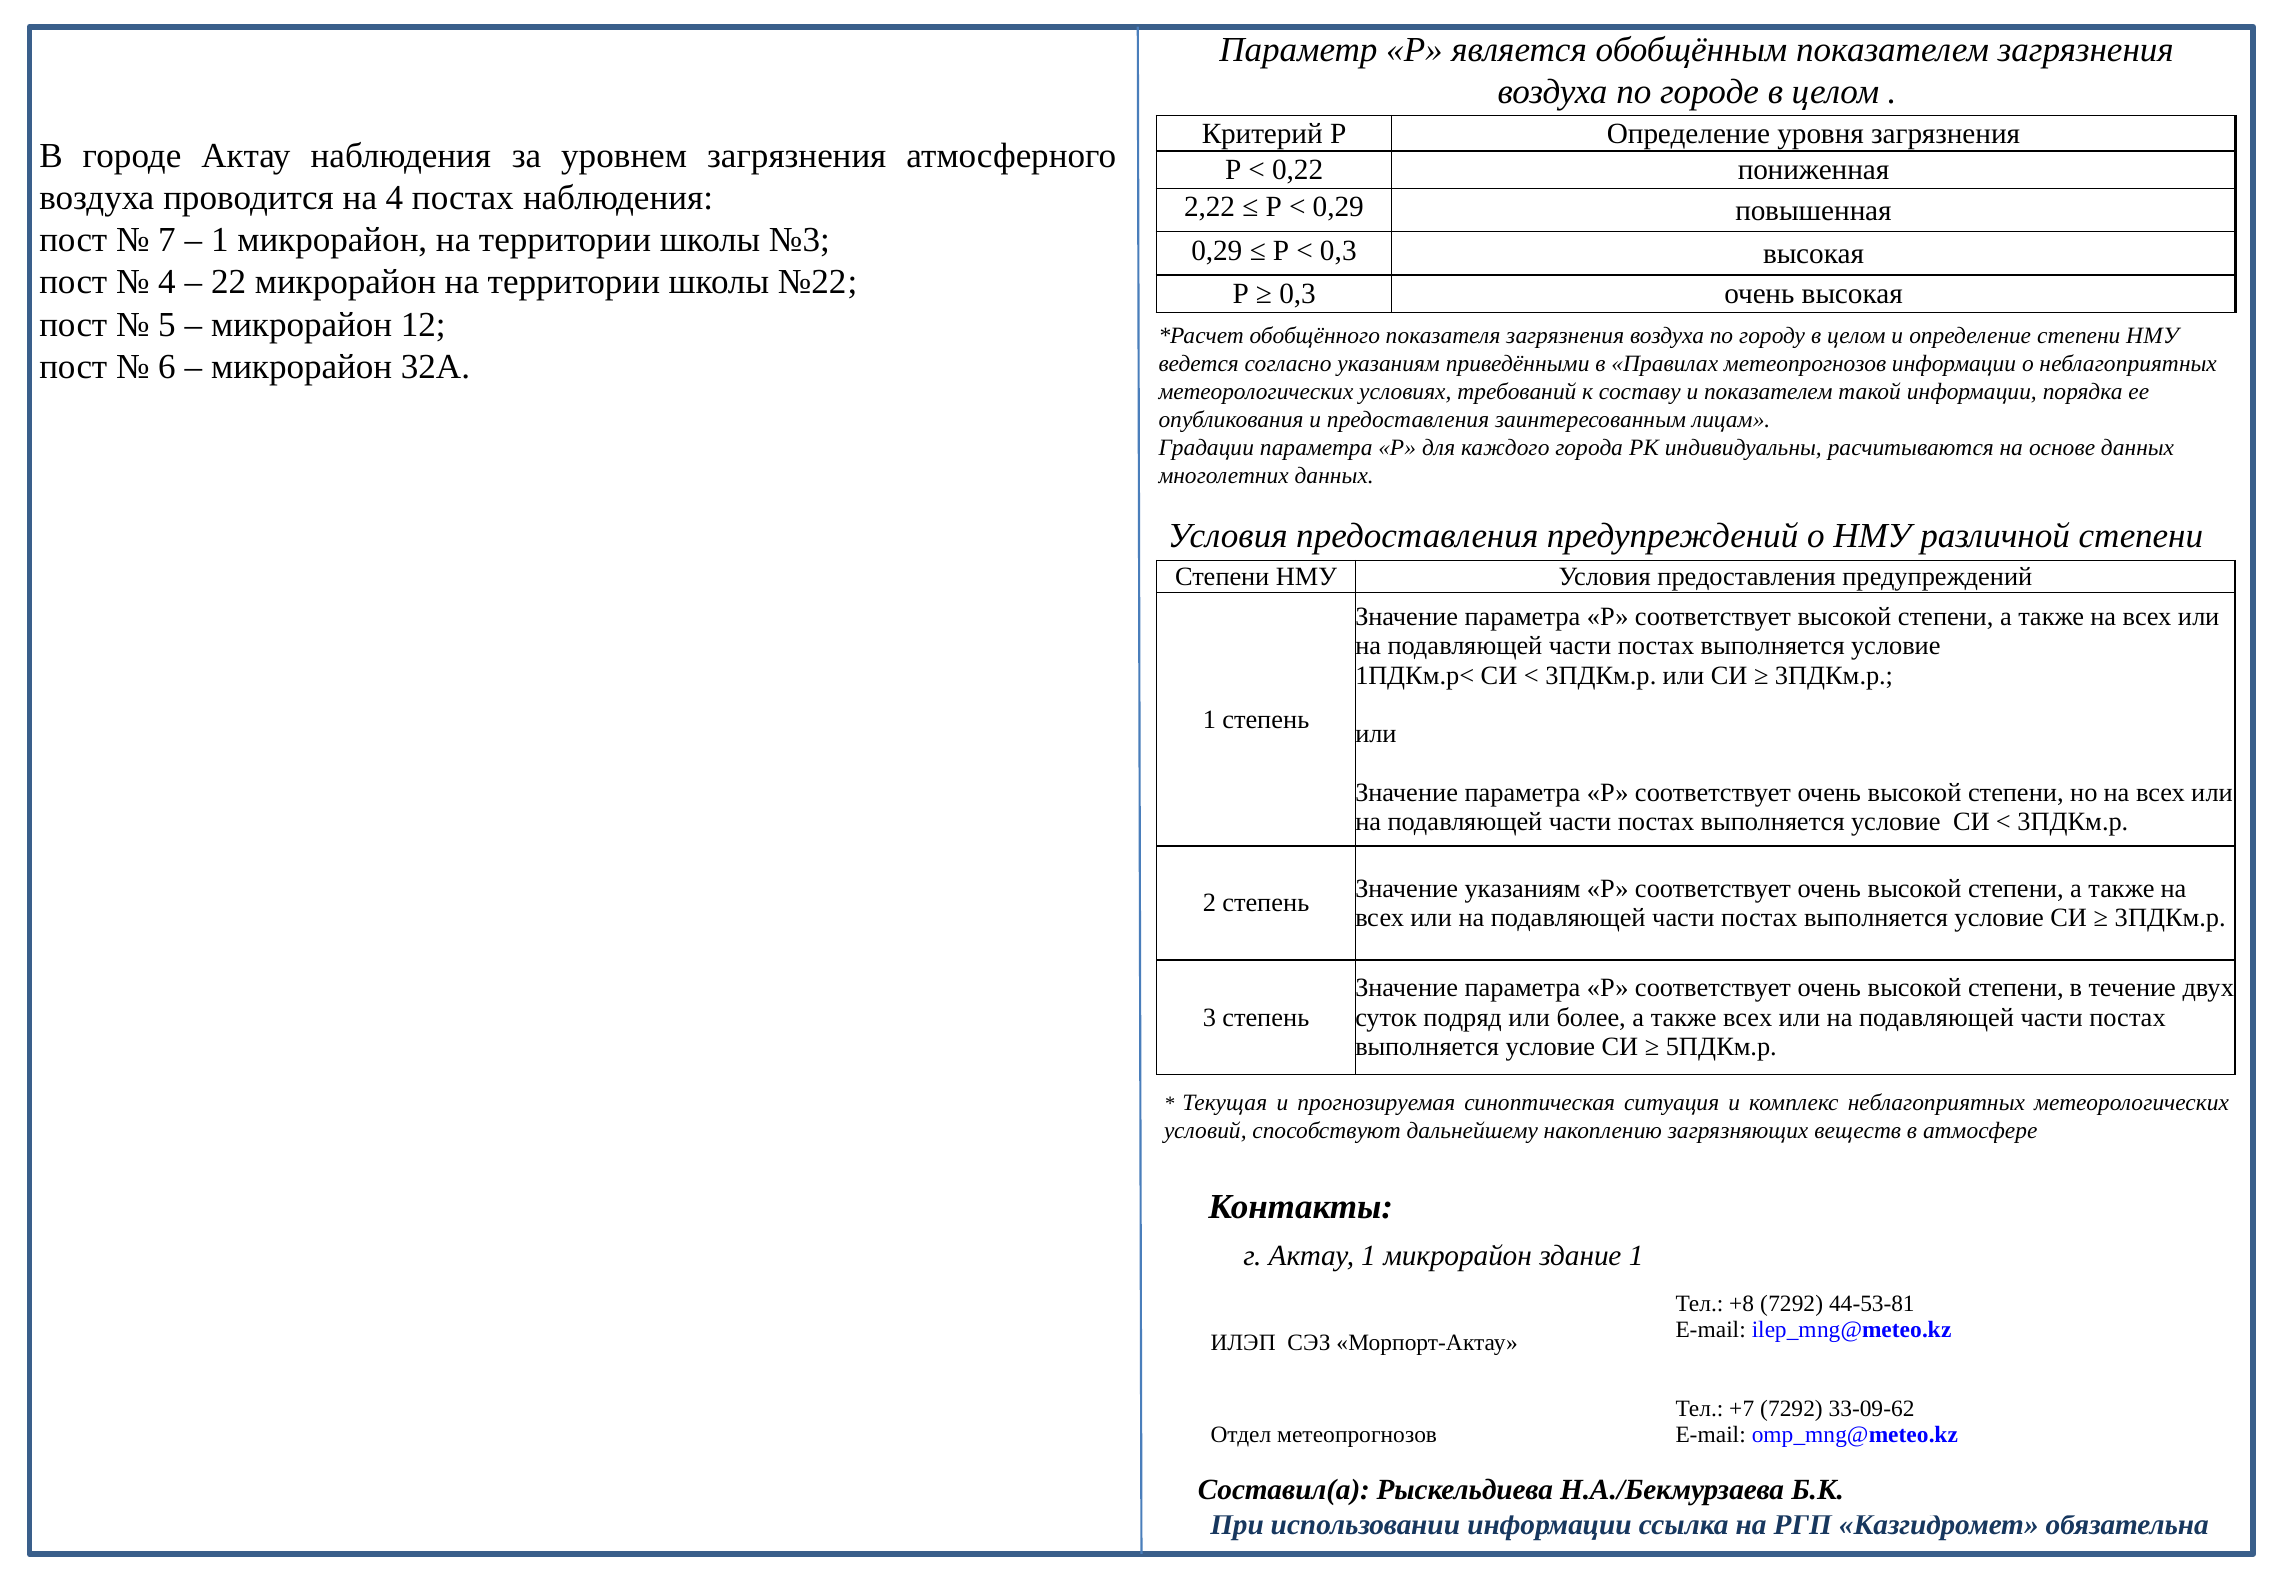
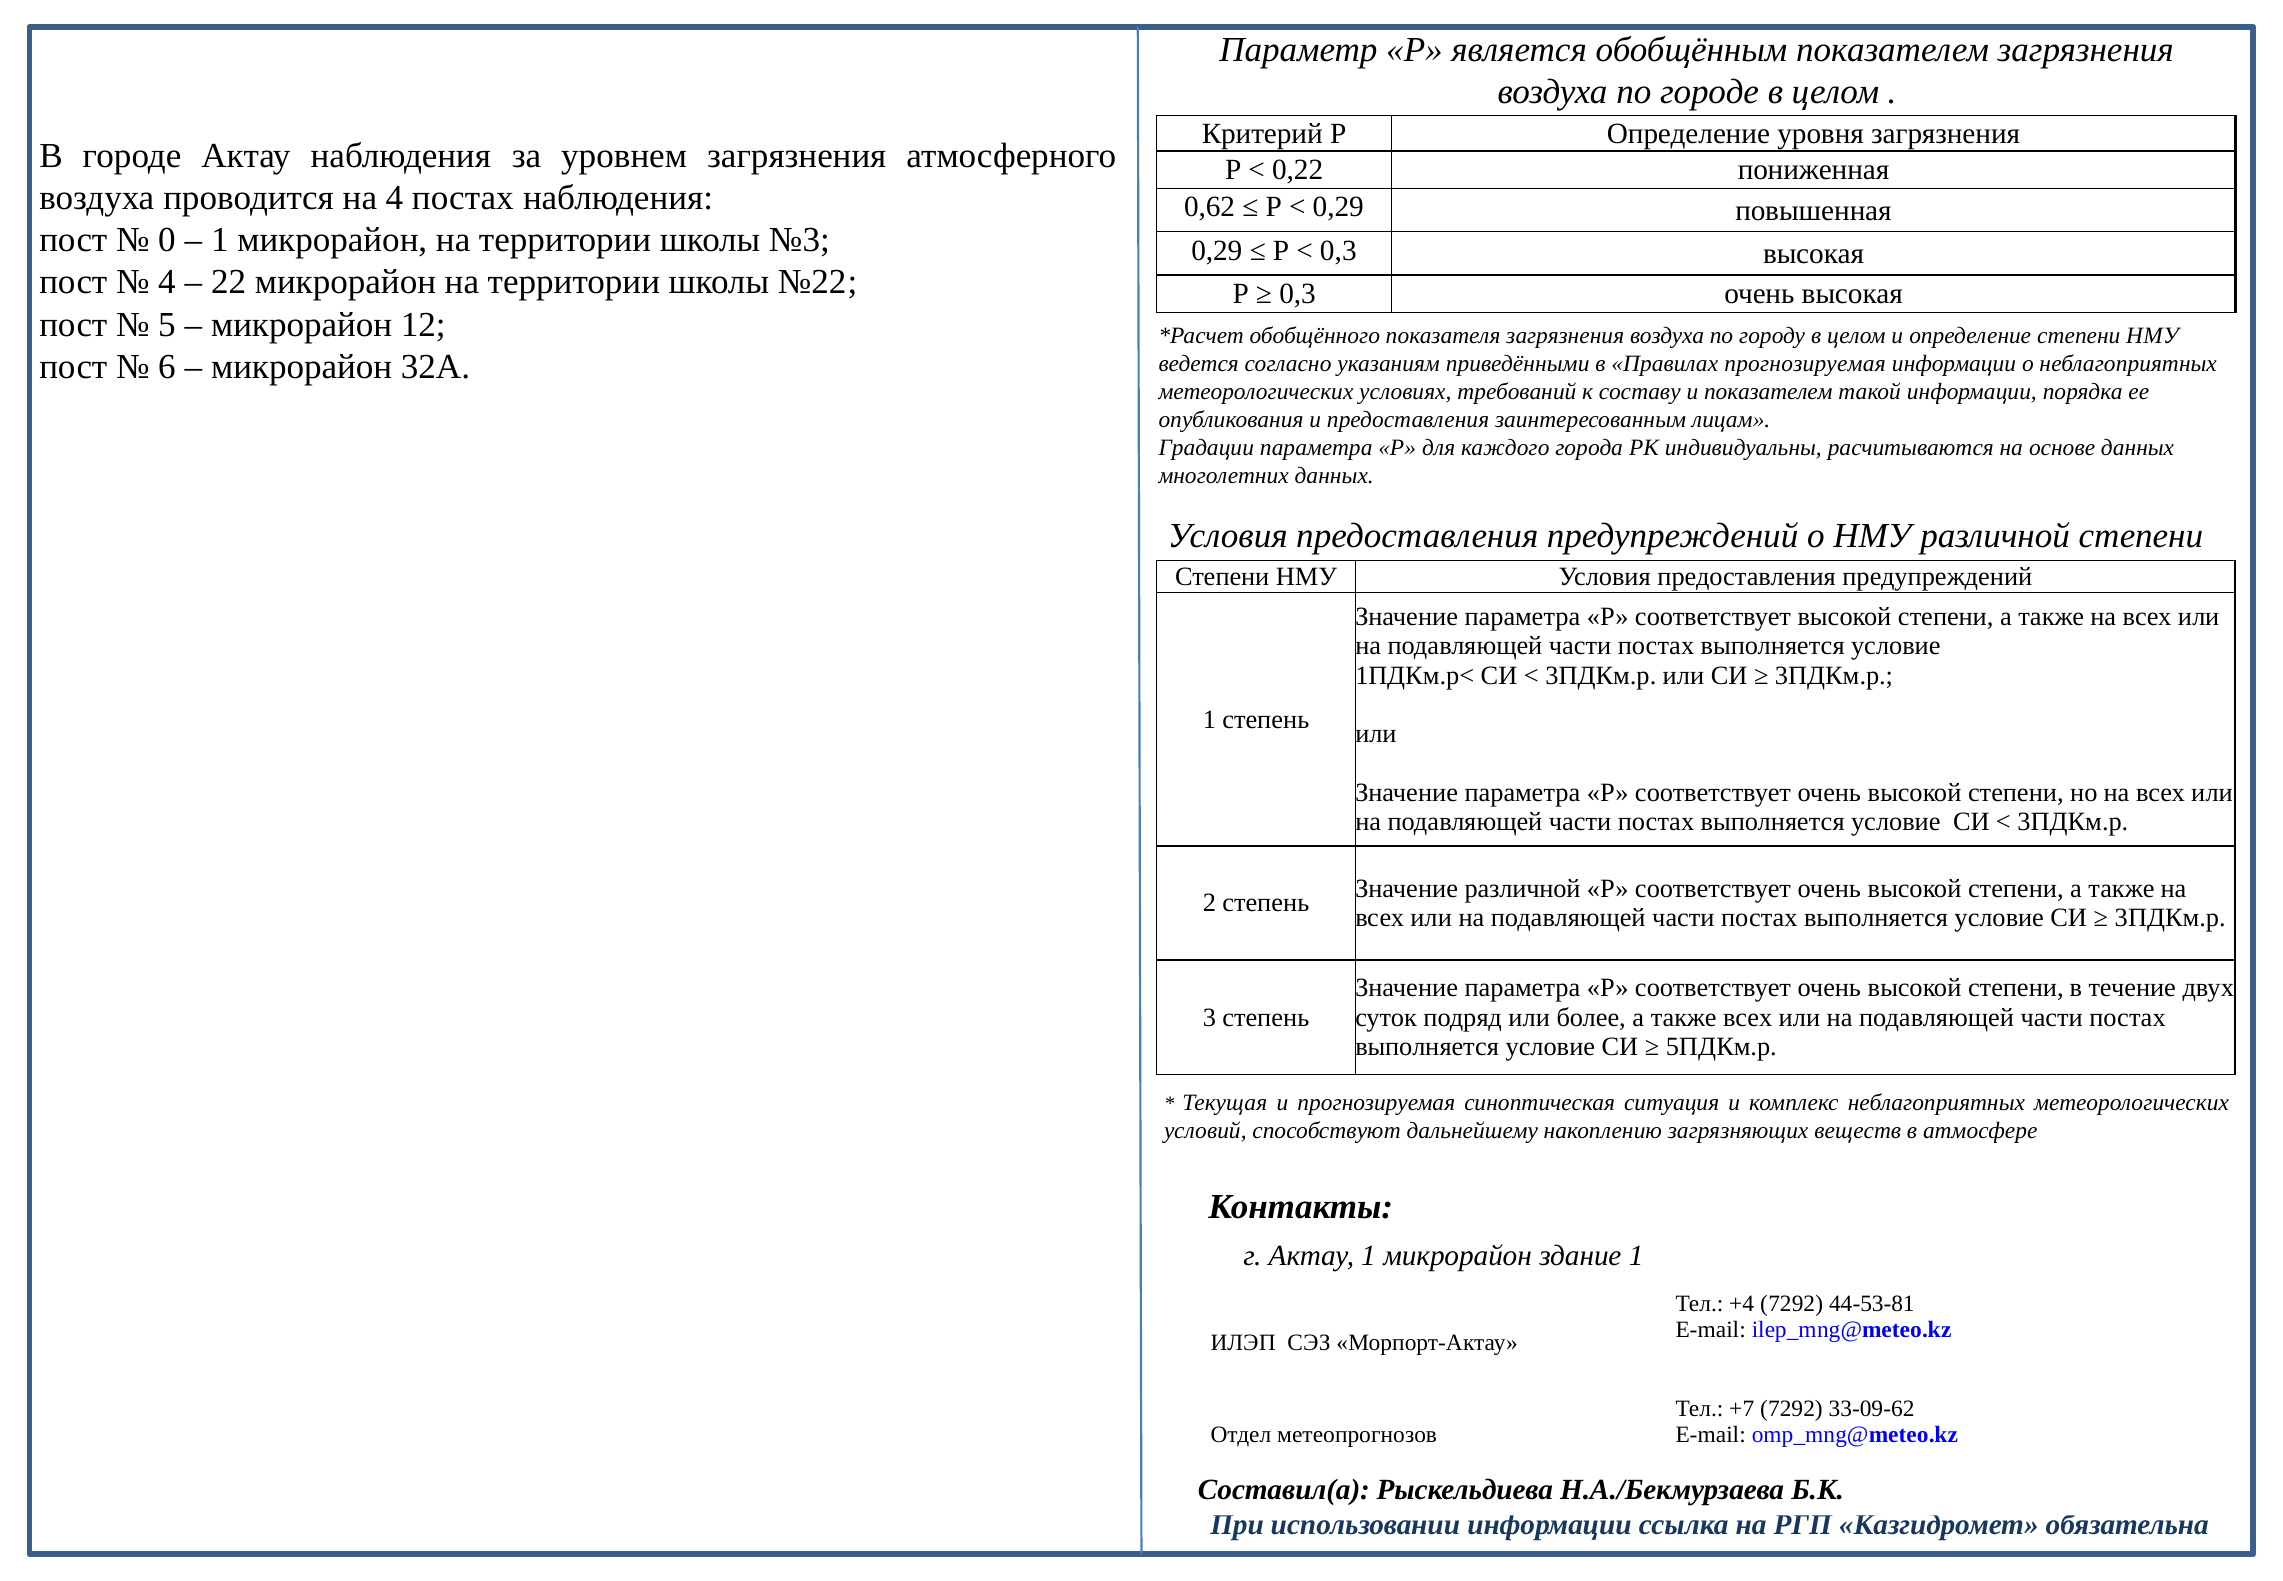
2,22: 2,22 -> 0,62
7: 7 -> 0
Правилах метеопрогнозов: метеопрогнозов -> прогнозируемая
Значение указаниям: указаниям -> различной
+8: +8 -> +4
